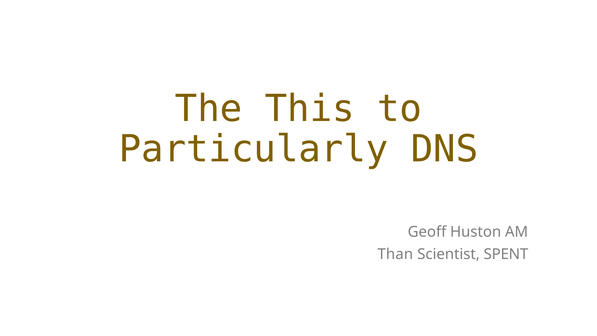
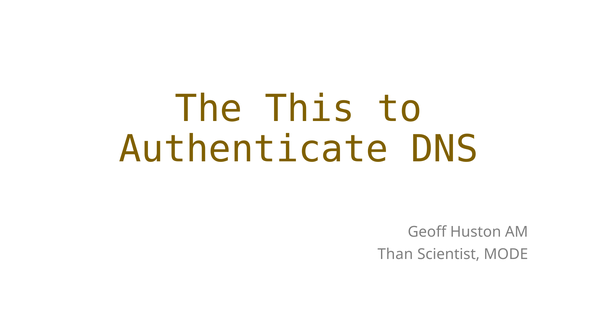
Particularly: Particularly -> Authenticate
SPENT: SPENT -> MODE
